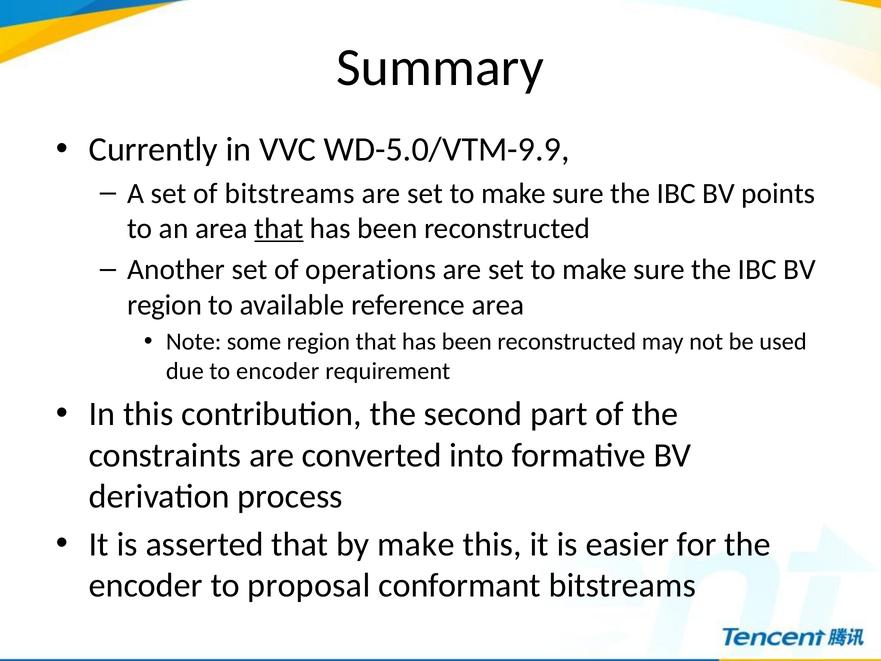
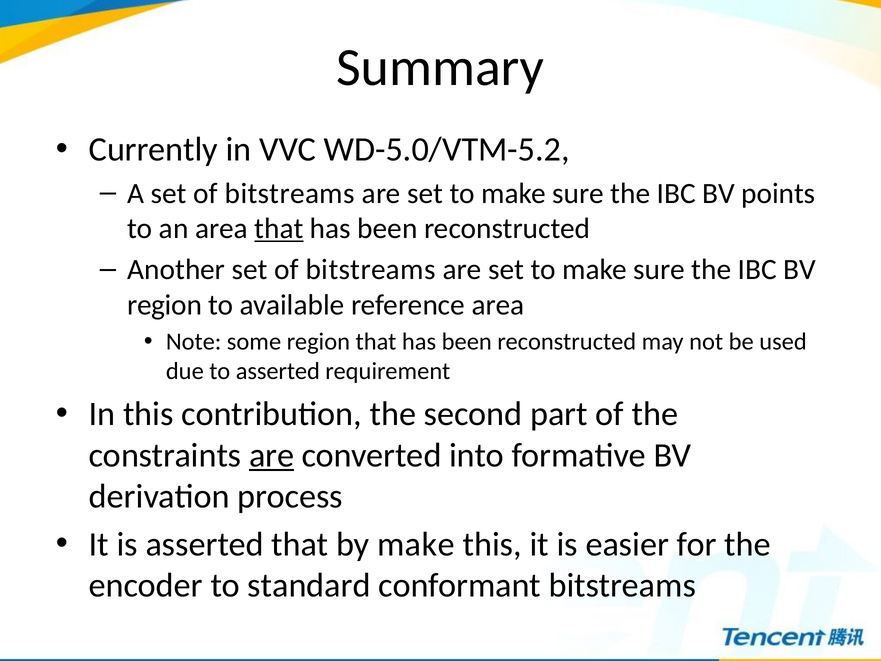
WD-5.0/VTM-9.9: WD-5.0/VTM-9.9 -> WD-5.0/VTM-5.2
Another set of operations: operations -> bitstreams
to encoder: encoder -> asserted
are at (272, 455) underline: none -> present
proposal: proposal -> standard
